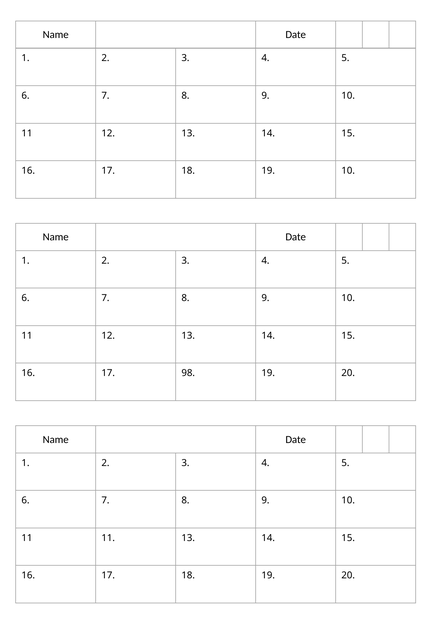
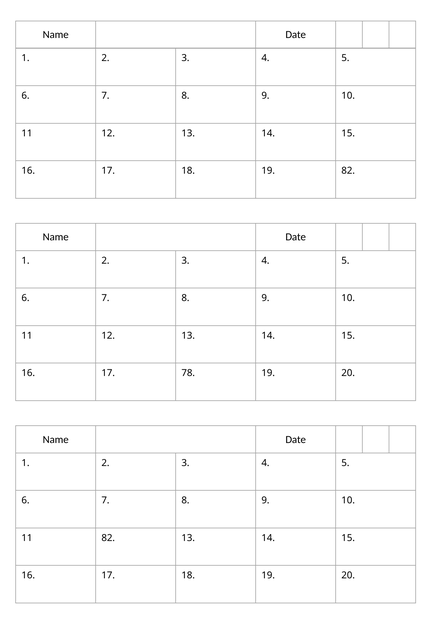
19 10: 10 -> 82
98: 98 -> 78
11 11: 11 -> 82
